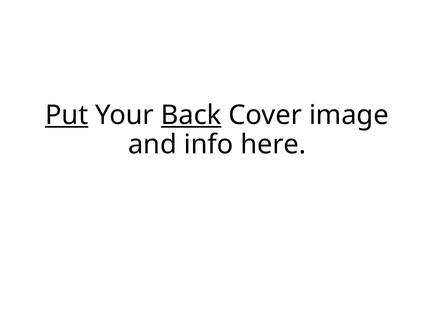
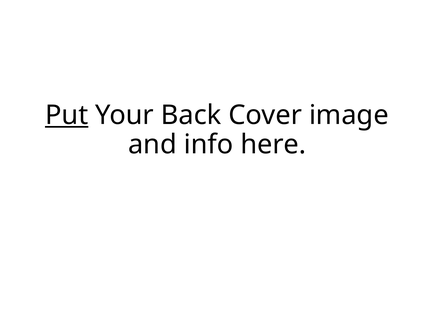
Back underline: present -> none
